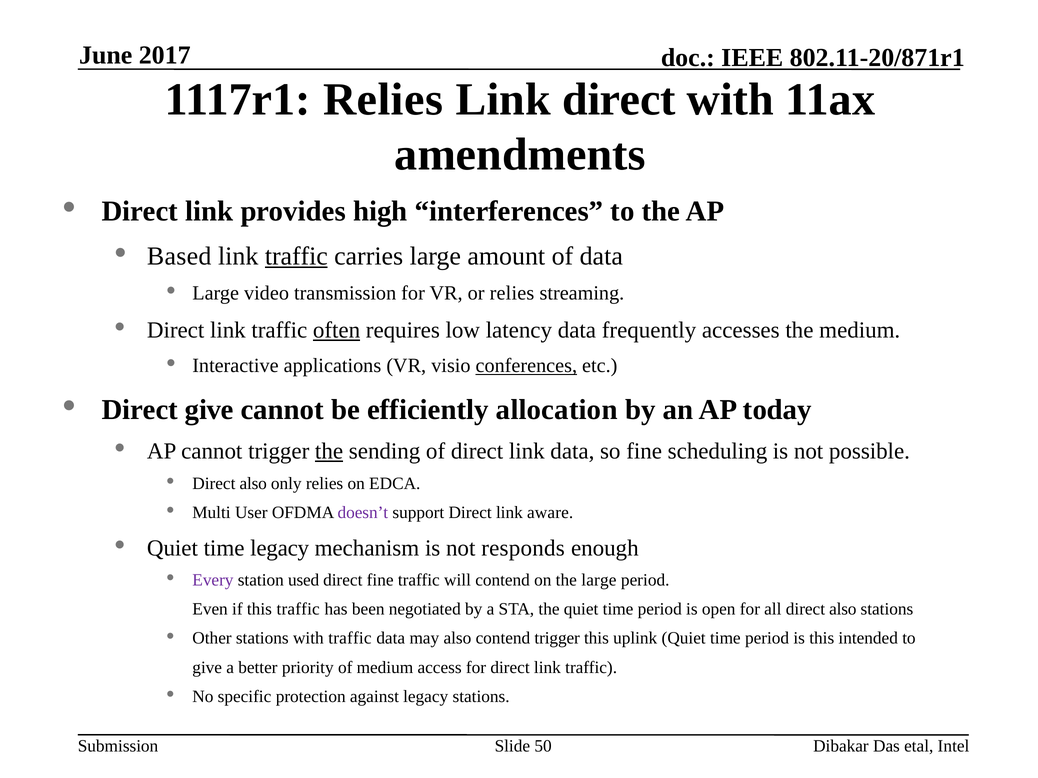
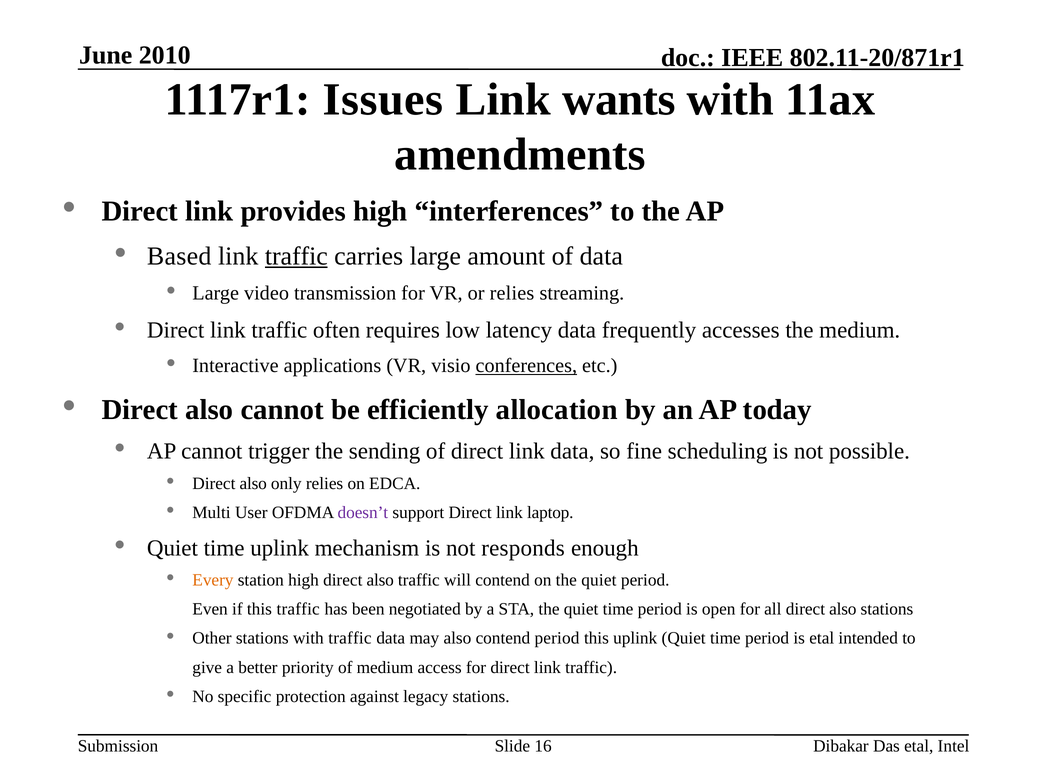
2017: 2017 -> 2010
1117r1 Relies: Relies -> Issues
Link direct: direct -> wants
often underline: present -> none
give at (209, 410): give -> also
the at (329, 452) underline: present -> none
aware: aware -> laptop
time legacy: legacy -> uplink
Every colour: purple -> orange
station used: used -> high
fine at (380, 581): fine -> also
on the large: large -> quiet
contend trigger: trigger -> period
is this: this -> etal
50: 50 -> 16
